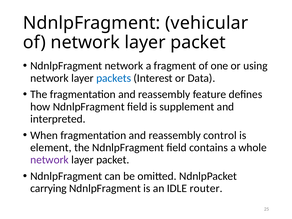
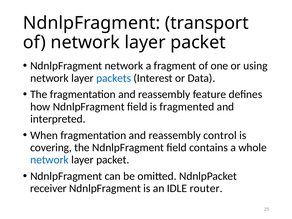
vehicular: vehicular -> transport
supplement: supplement -> fragmented
element: element -> covering
network at (49, 160) colour: purple -> blue
carrying: carrying -> receiver
